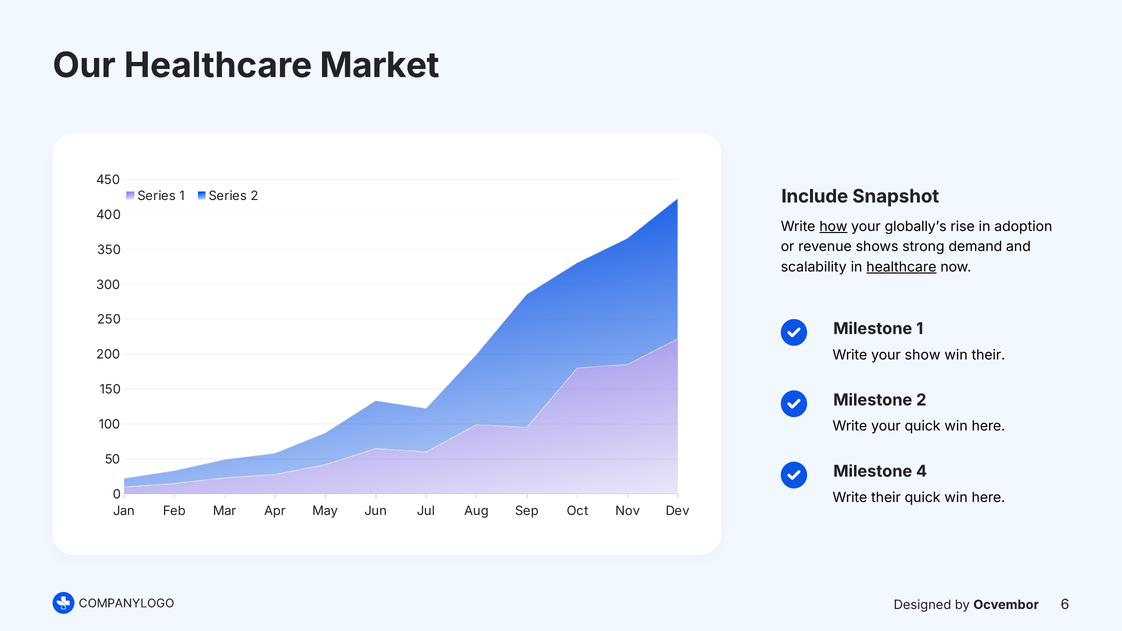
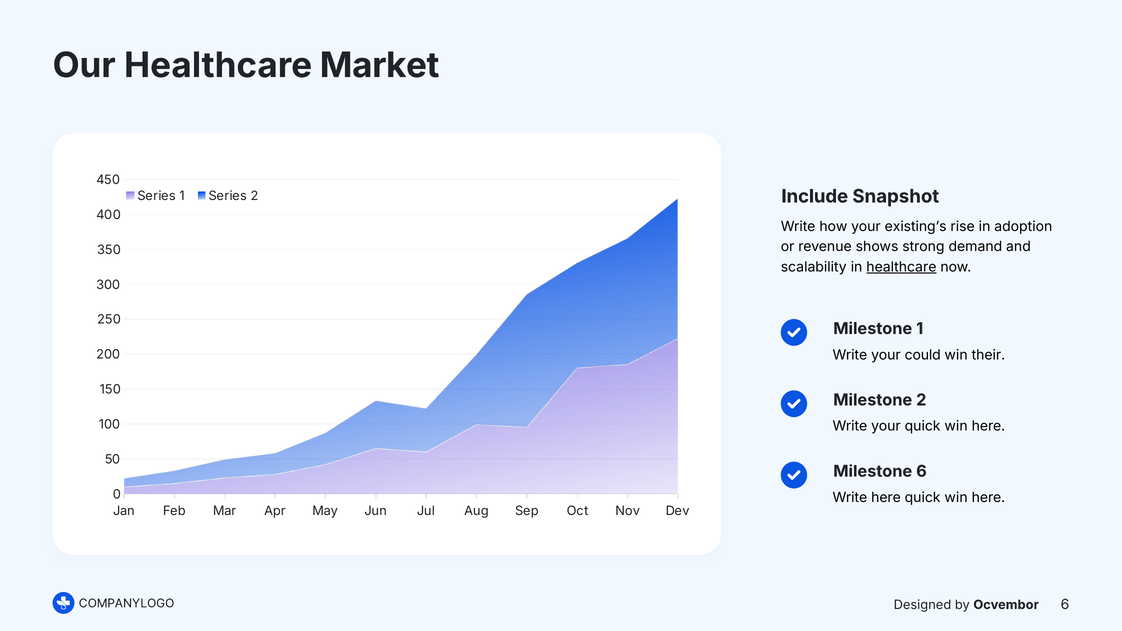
how underline: present -> none
globally’s: globally’s -> existing’s
show: show -> could
Milestone 4: 4 -> 6
Write their: their -> here
